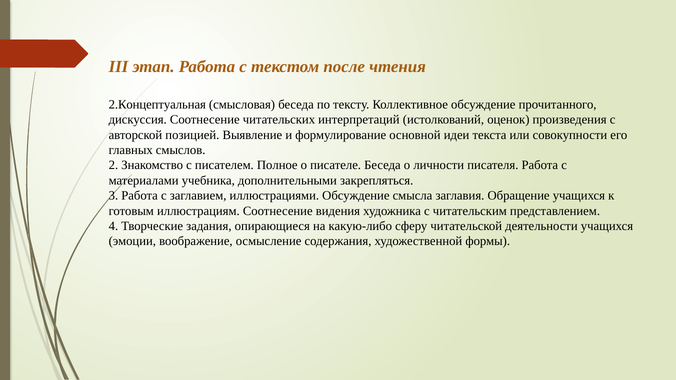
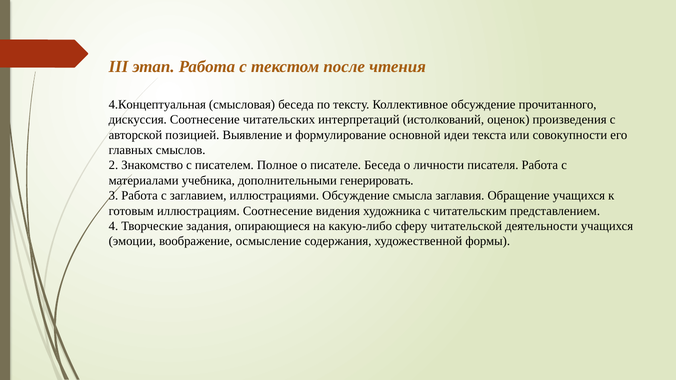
2.Концептуальная: 2.Концептуальная -> 4.Концептуальная
закрепляться: закрепляться -> генерировать
